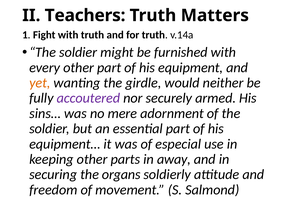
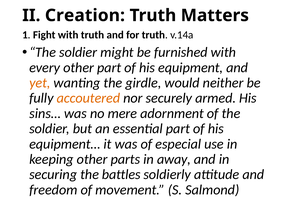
Teachers: Teachers -> Creation
accoutered colour: purple -> orange
organs: organs -> battles
